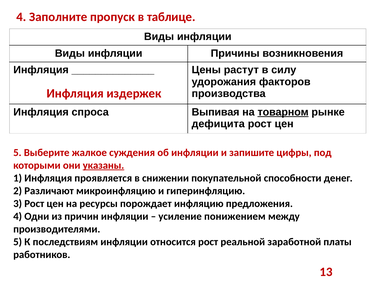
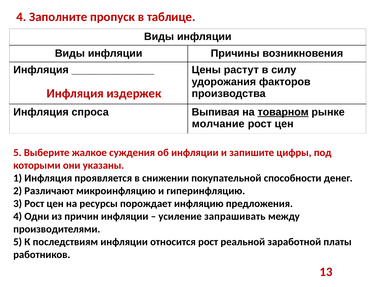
дефицита: дефицита -> молчание
указаны underline: present -> none
понижением: понижением -> запрашивать
